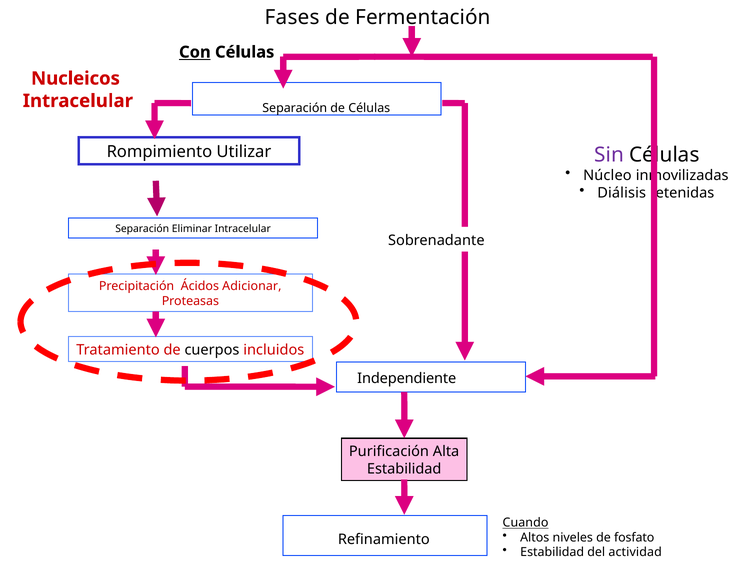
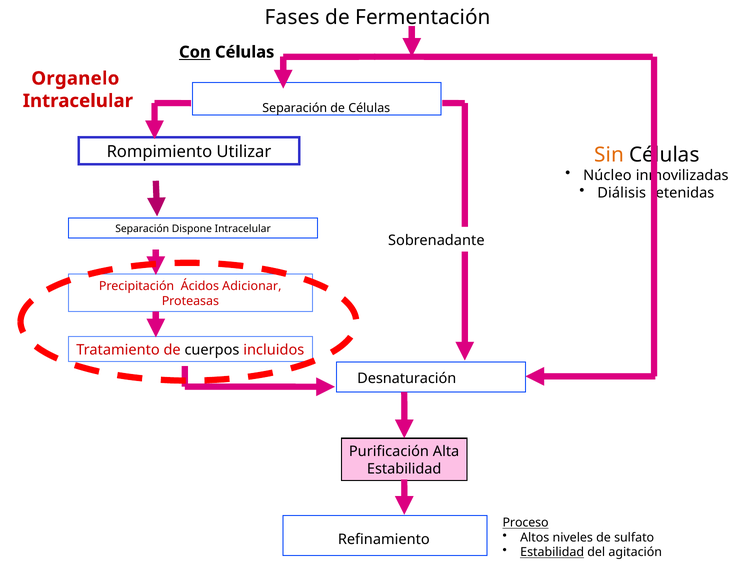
Nucleicos: Nucleicos -> Organelo
Sin colour: purple -> orange
Eliminar: Eliminar -> Dispone
Independiente: Independiente -> Desnaturación
Cuando: Cuando -> Proceso
fosfato: fosfato -> sulfato
Estabilidad at (552, 552) underline: none -> present
actividad: actividad -> agitación
